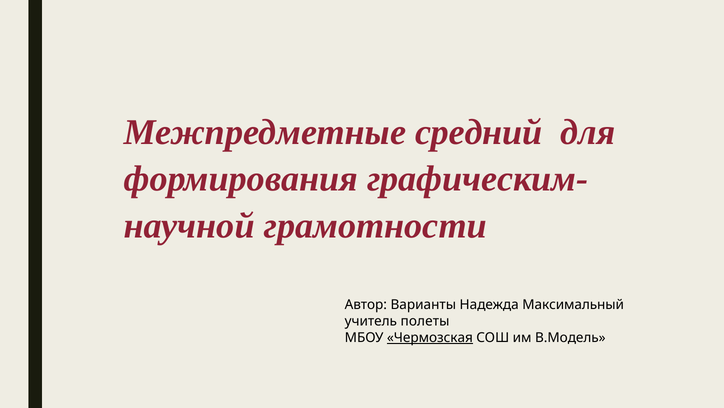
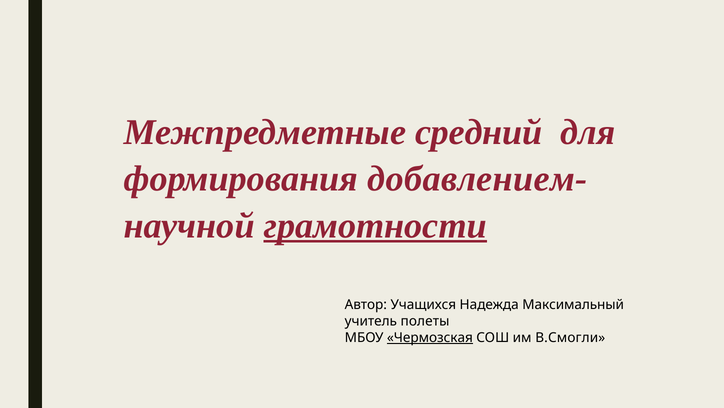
графическим-: графическим- -> добавлением-
грамотности underline: none -> present
Варианты: Варианты -> Учащихся
В.Модель: В.Модель -> В.Смогли
